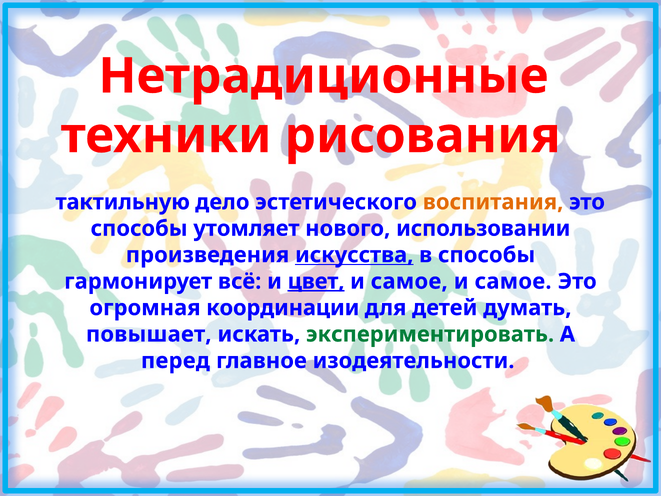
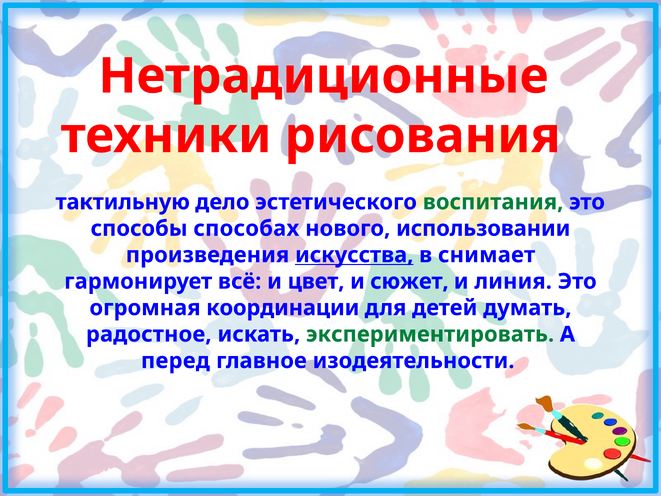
воспитания colour: orange -> green
утомляет: утомляет -> способах
в способы: способы -> снимает
цвет underline: present -> none
самое at (409, 281): самое -> сюжет
самое at (513, 281): самое -> линия
повышает: повышает -> радостное
